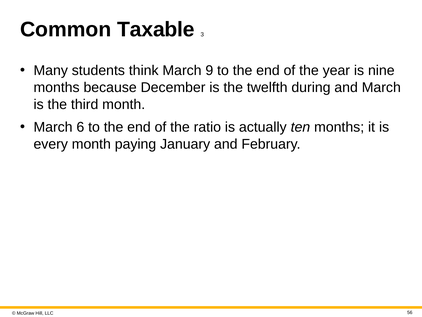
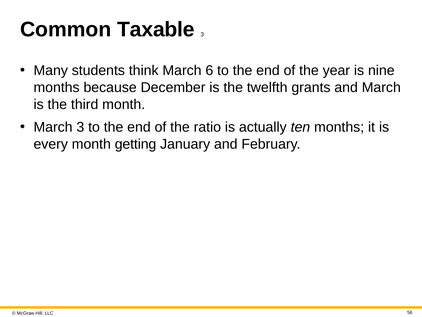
9: 9 -> 6
during: during -> grants
March 6: 6 -> 3
paying: paying -> getting
